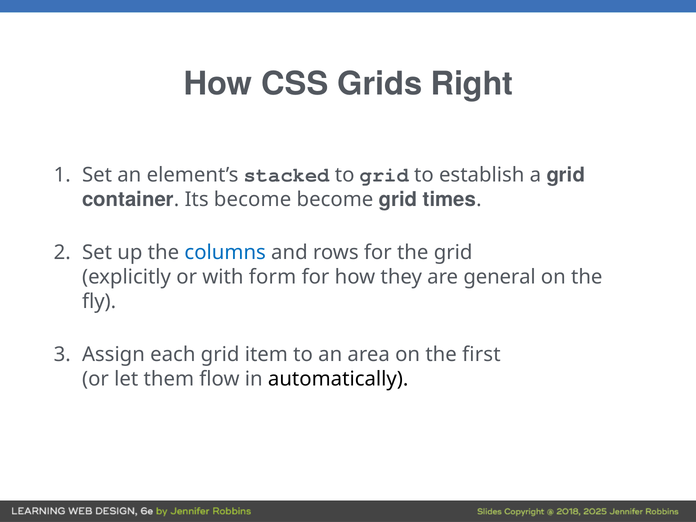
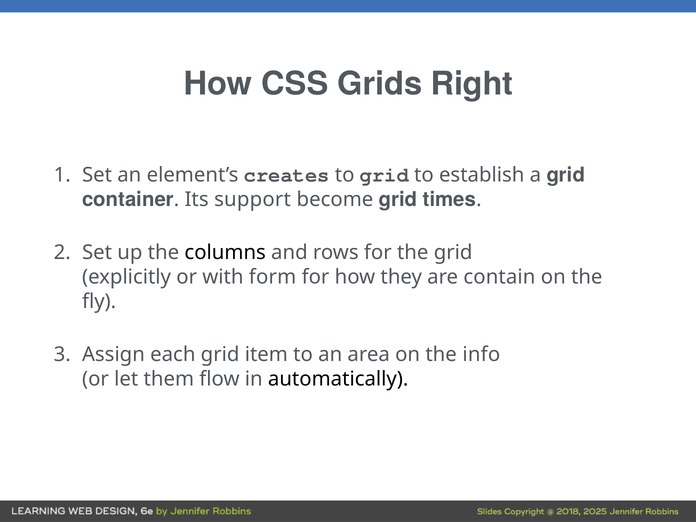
stacked: stacked -> creates
Its become: become -> support
columns colour: blue -> black
general: general -> contain
first: first -> info
